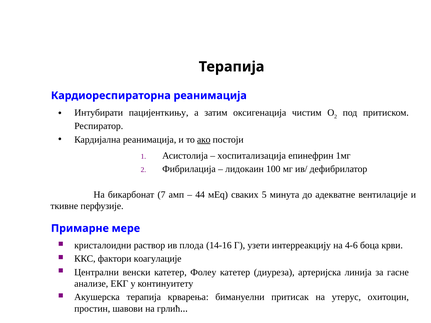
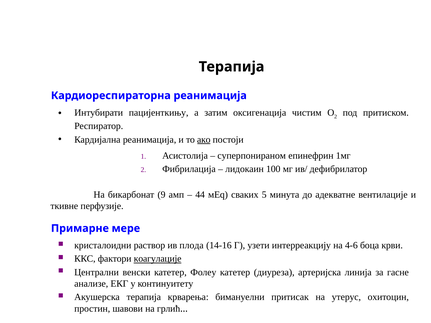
хоспитализација: хоспитализација -> суперпонираном
7: 7 -> 9
коагулације underline: none -> present
